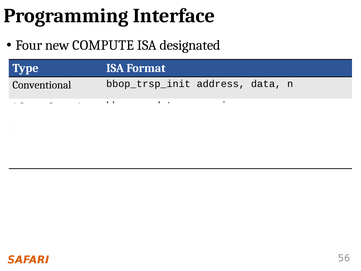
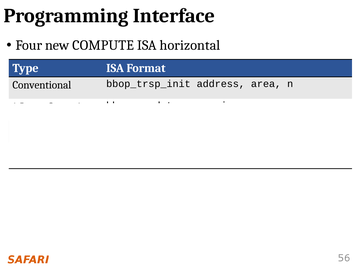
designated: designated -> horizontal
data: data -> area
